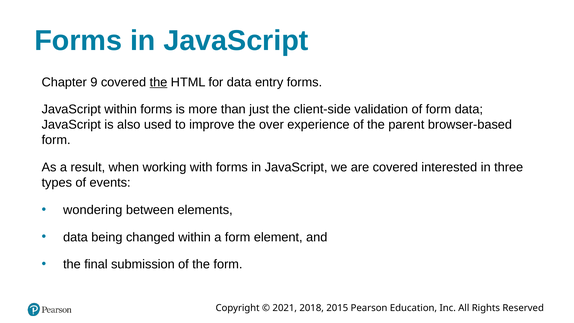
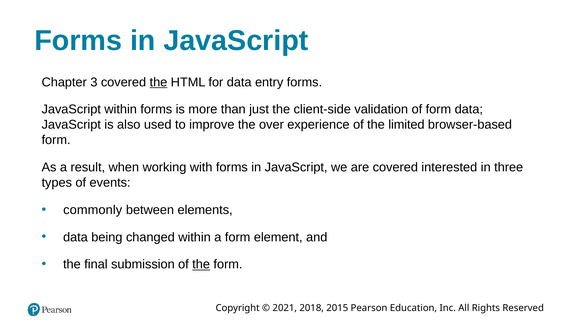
9: 9 -> 3
parent: parent -> limited
wondering: wondering -> commonly
the at (201, 264) underline: none -> present
